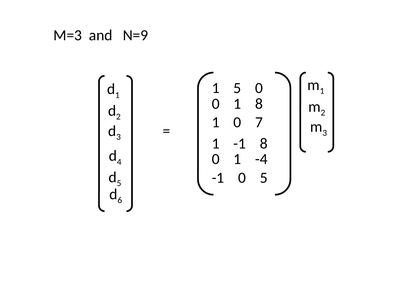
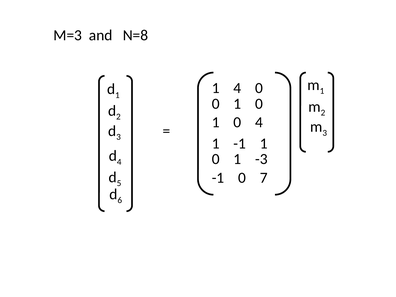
N=9: N=9 -> N=8
1 5: 5 -> 4
8 at (259, 104): 8 -> 0
0 7: 7 -> 4
-1 8: 8 -> 1
-4: -4 -> -3
0 5: 5 -> 7
